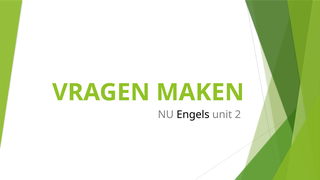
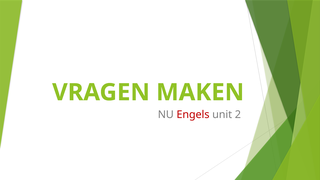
Engels colour: black -> red
